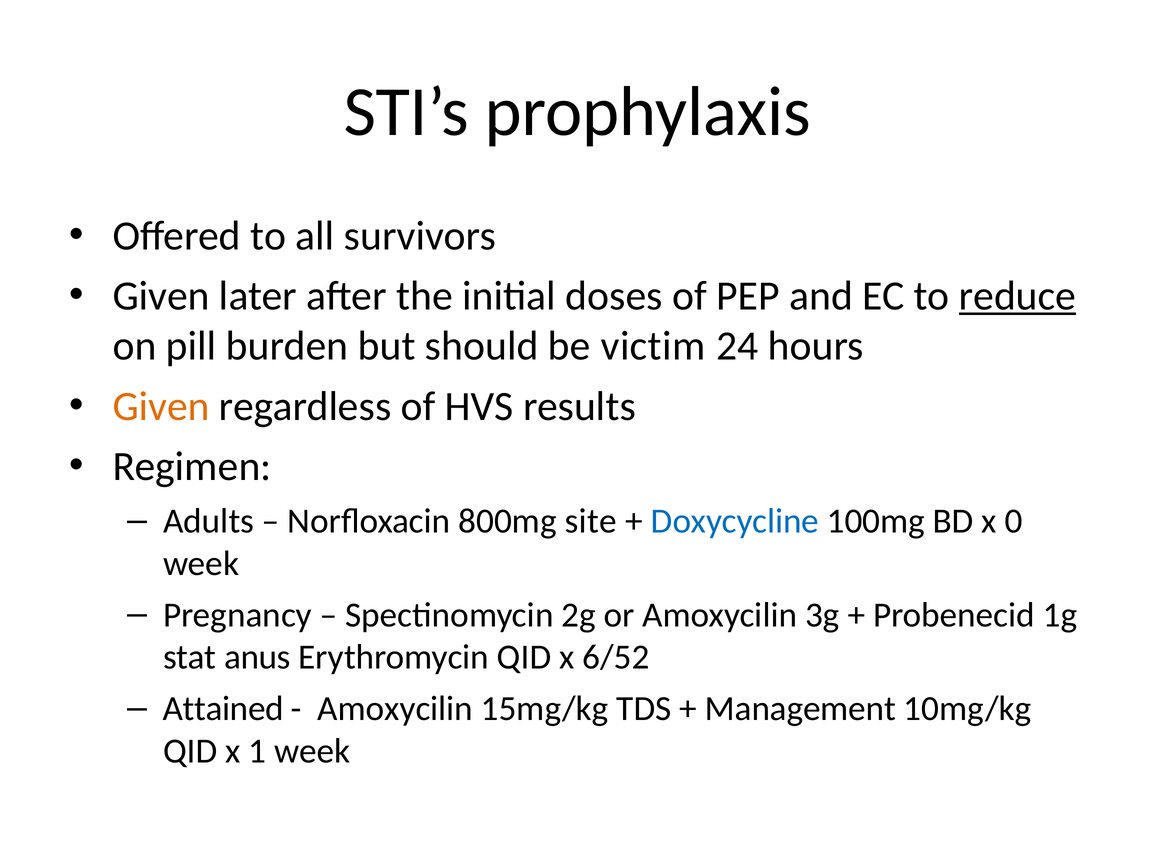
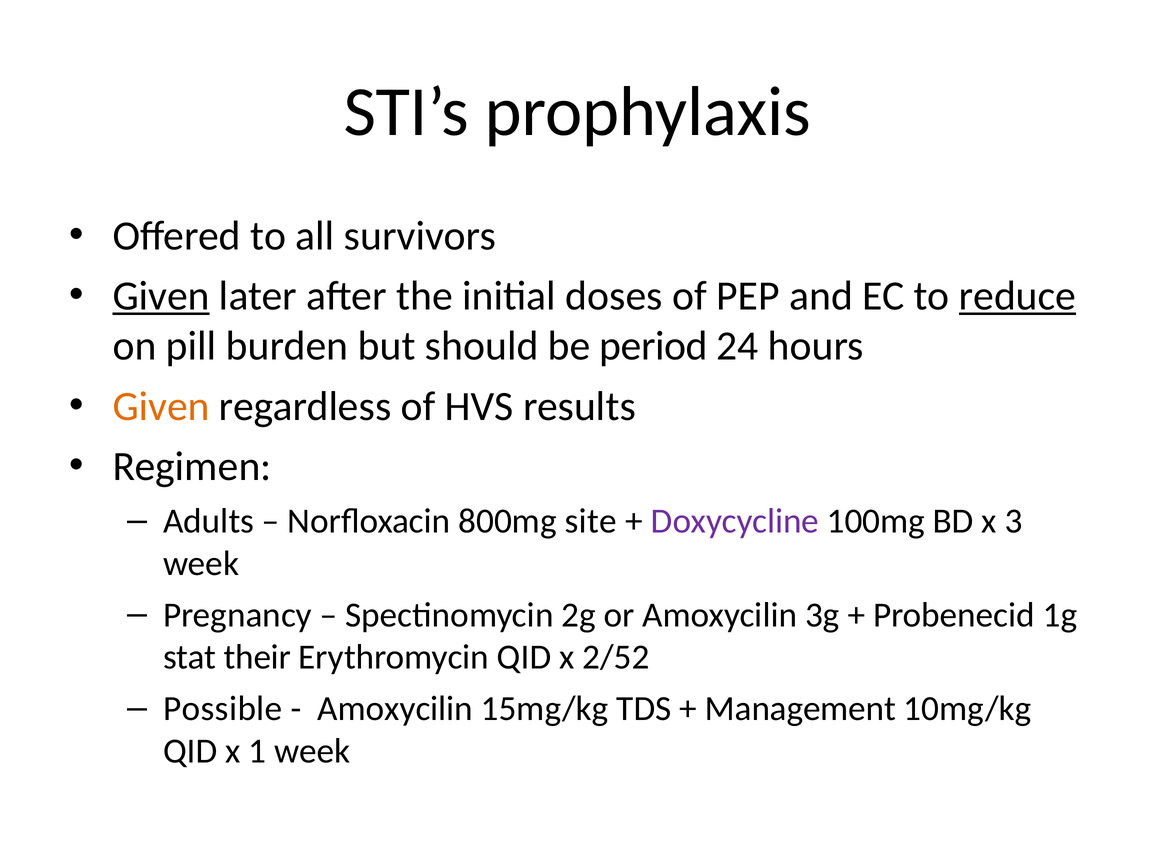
Given at (161, 296) underline: none -> present
victim: victim -> period
Doxycycline colour: blue -> purple
0: 0 -> 3
anus: anus -> their
6/52: 6/52 -> 2/52
Attained: Attained -> Possible
